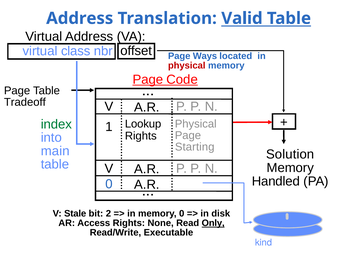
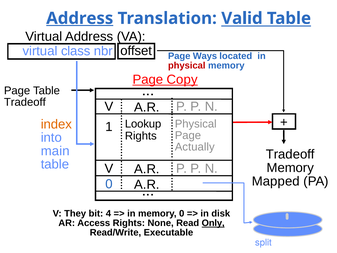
Address at (80, 18) underline: none -> present
Code: Code -> Copy
index colour: green -> orange
Starting: Starting -> Actually
Solution at (290, 154): Solution -> Tradeoff
Handled: Handled -> Mapped
Stale: Stale -> They
2: 2 -> 4
kind: kind -> split
